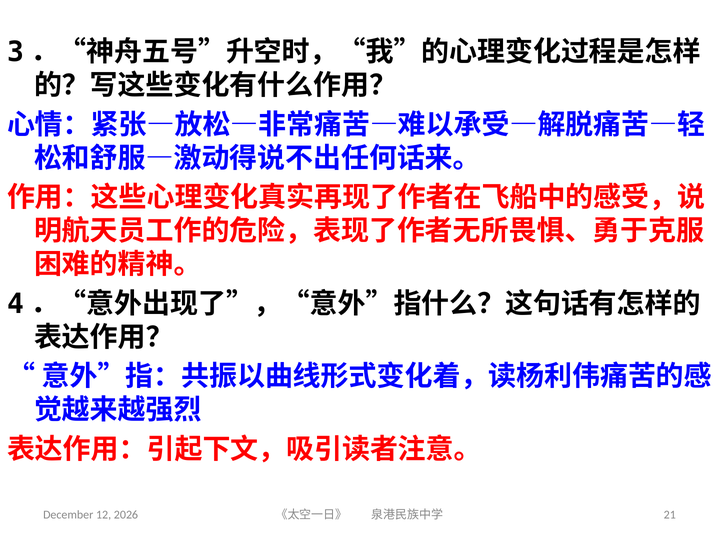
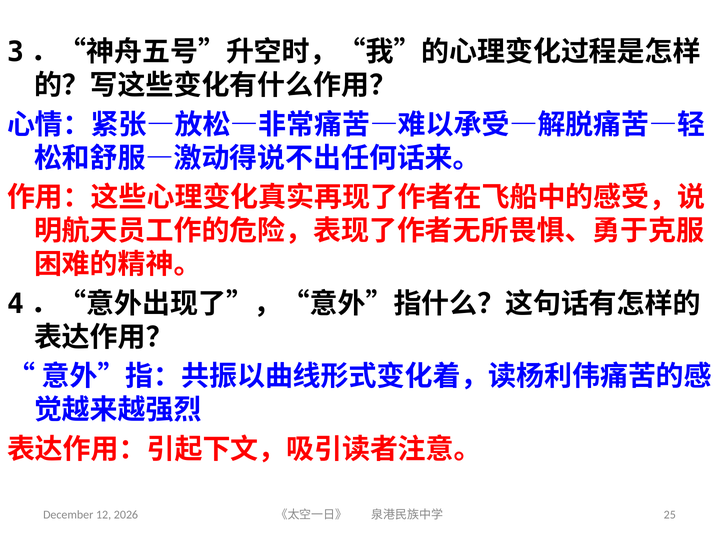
21: 21 -> 25
